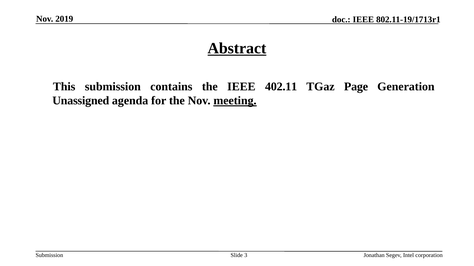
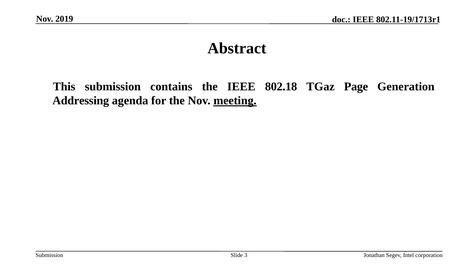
Abstract underline: present -> none
402.11: 402.11 -> 802.18
Unassigned: Unassigned -> Addressing
